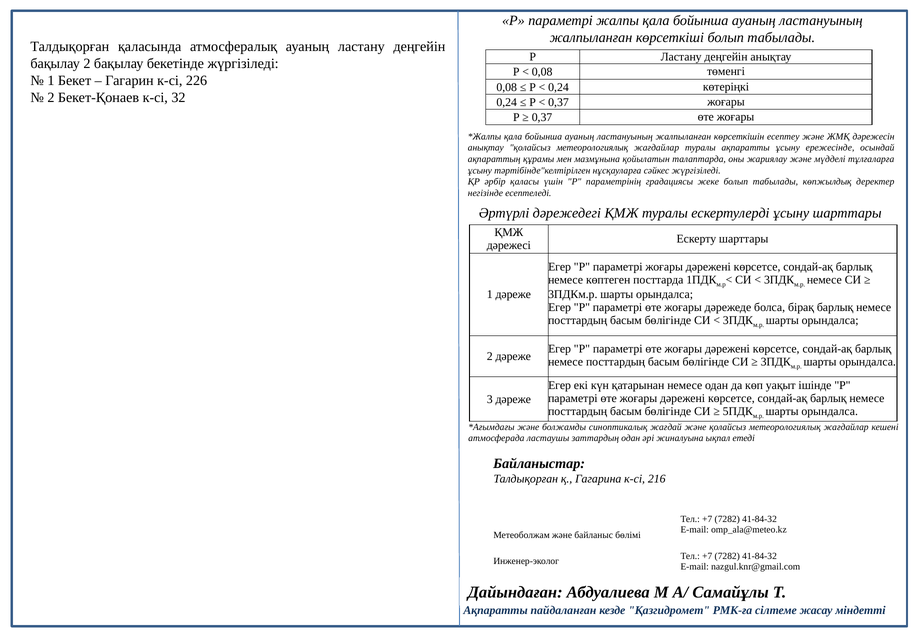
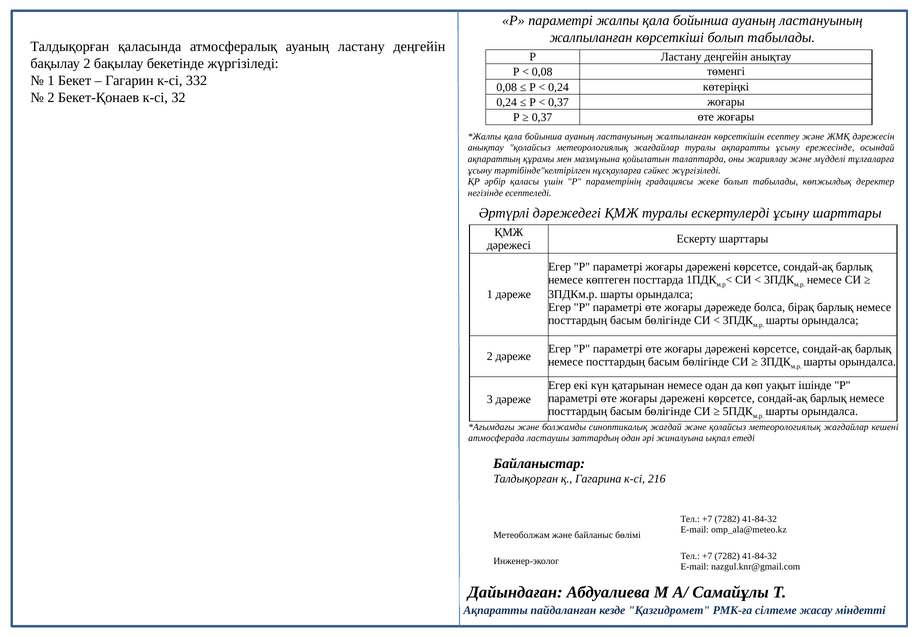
226: 226 -> 332
